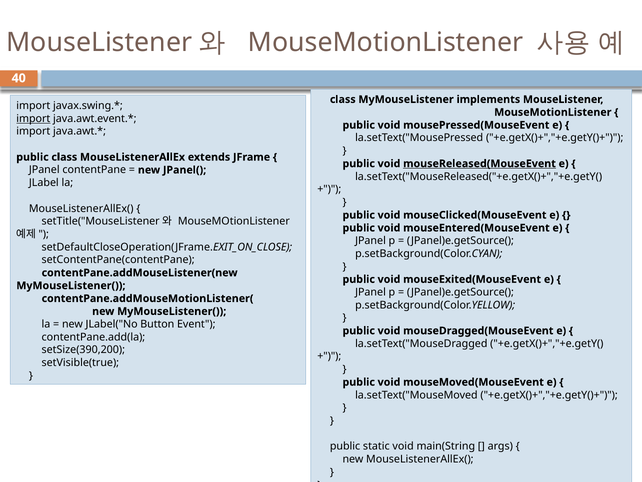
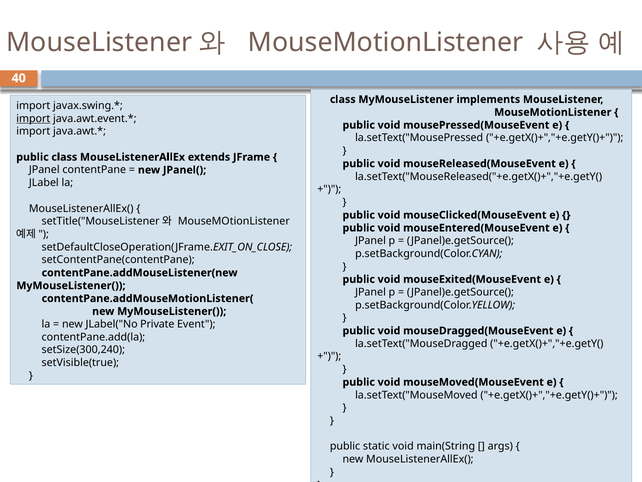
mouseReleased(MouseEvent underline: present -> none
Button: Button -> Private
setSize(390,200: setSize(390,200 -> setSize(300,240
